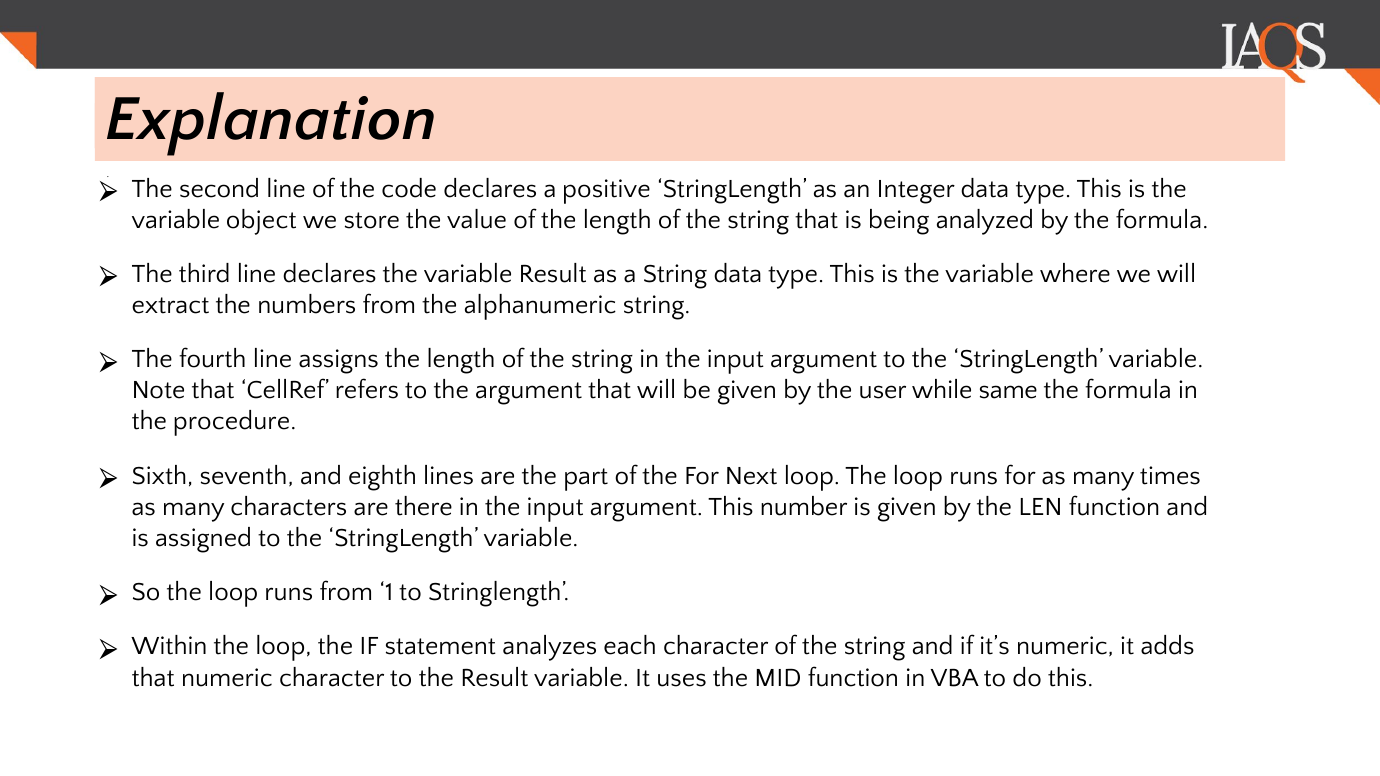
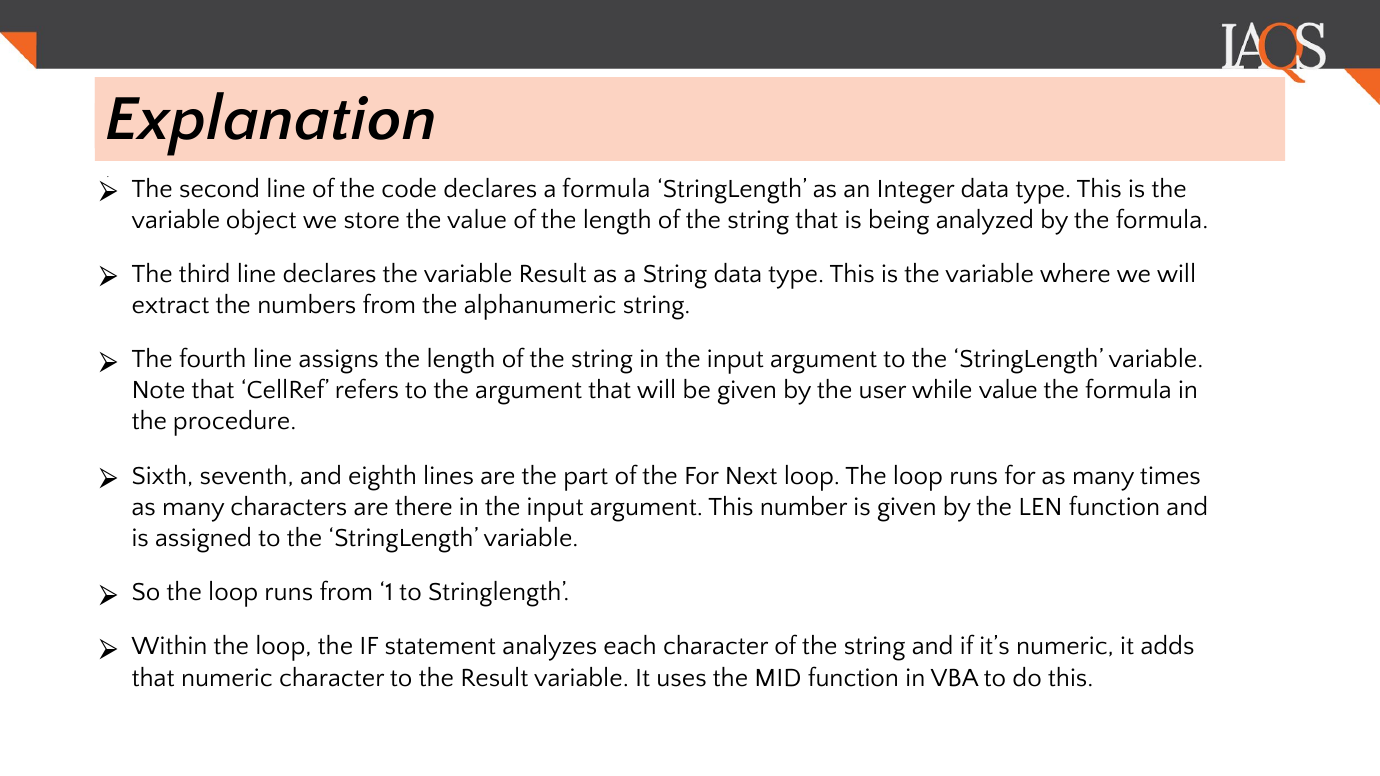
a positive: positive -> formula
while same: same -> value
